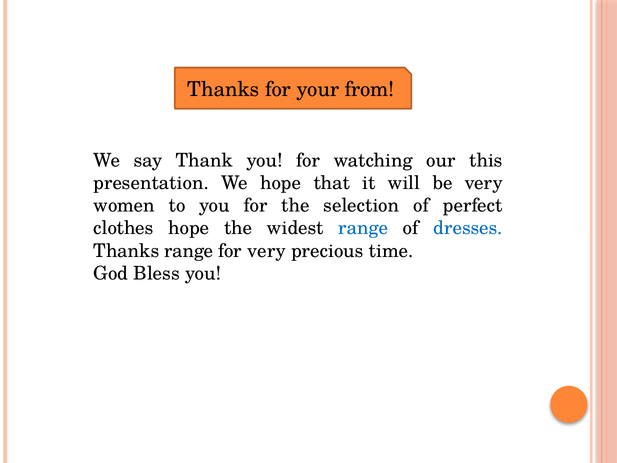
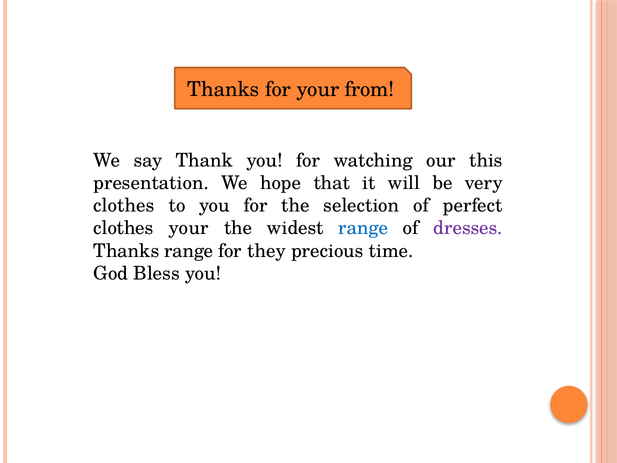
women at (124, 206): women -> clothes
clothes hope: hope -> your
dresses colour: blue -> purple
for very: very -> they
